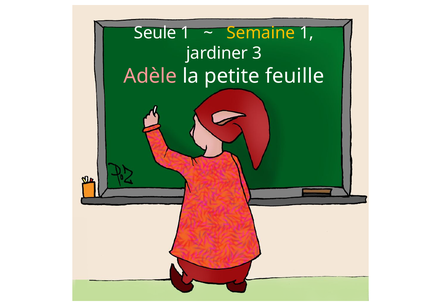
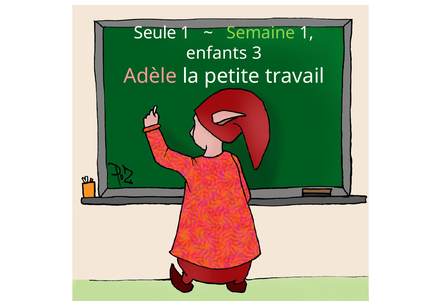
Semaine colour: yellow -> light green
jardiner: jardiner -> enfants
feuille: feuille -> travail
